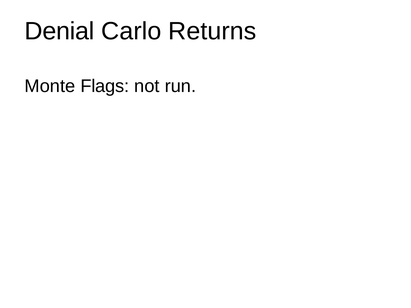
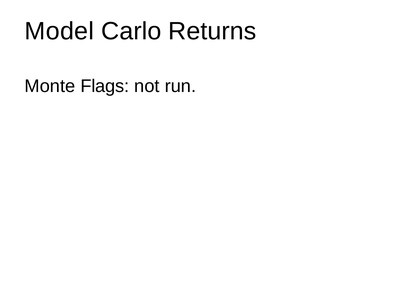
Denial: Denial -> Model
